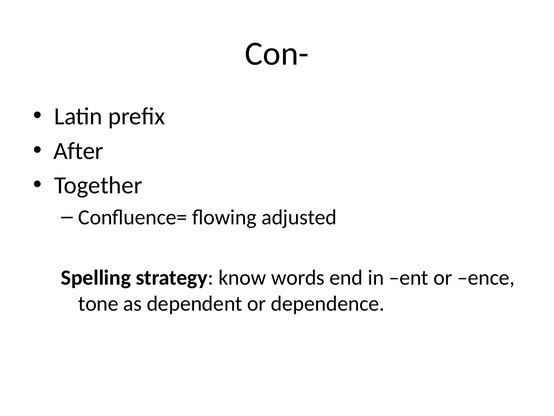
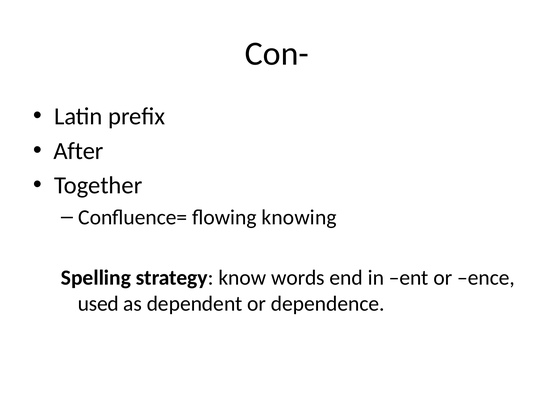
adjusted: adjusted -> knowing
tone: tone -> used
